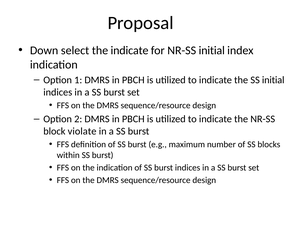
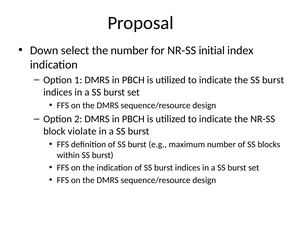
the indicate: indicate -> number
the SS initial: initial -> burst
